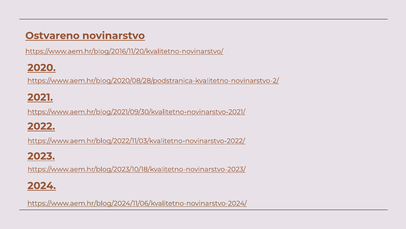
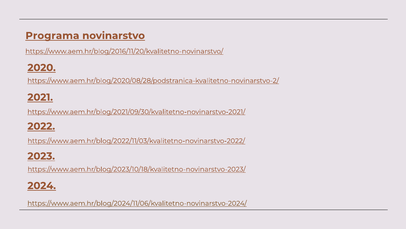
Ostvareno: Ostvareno -> Programa
